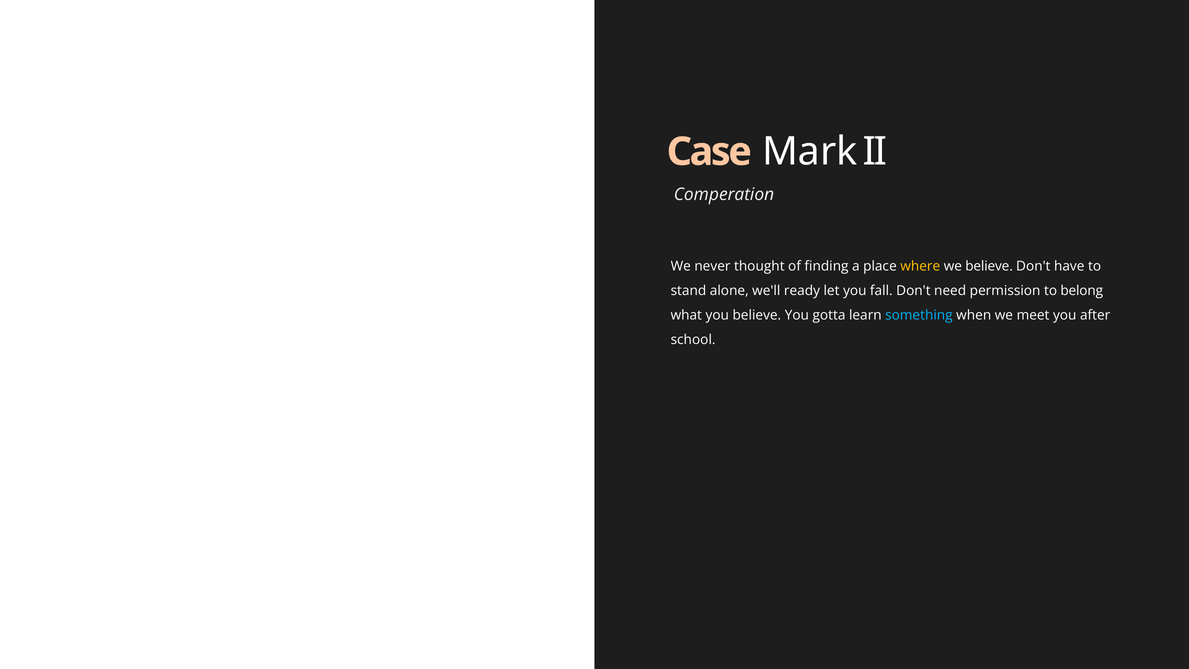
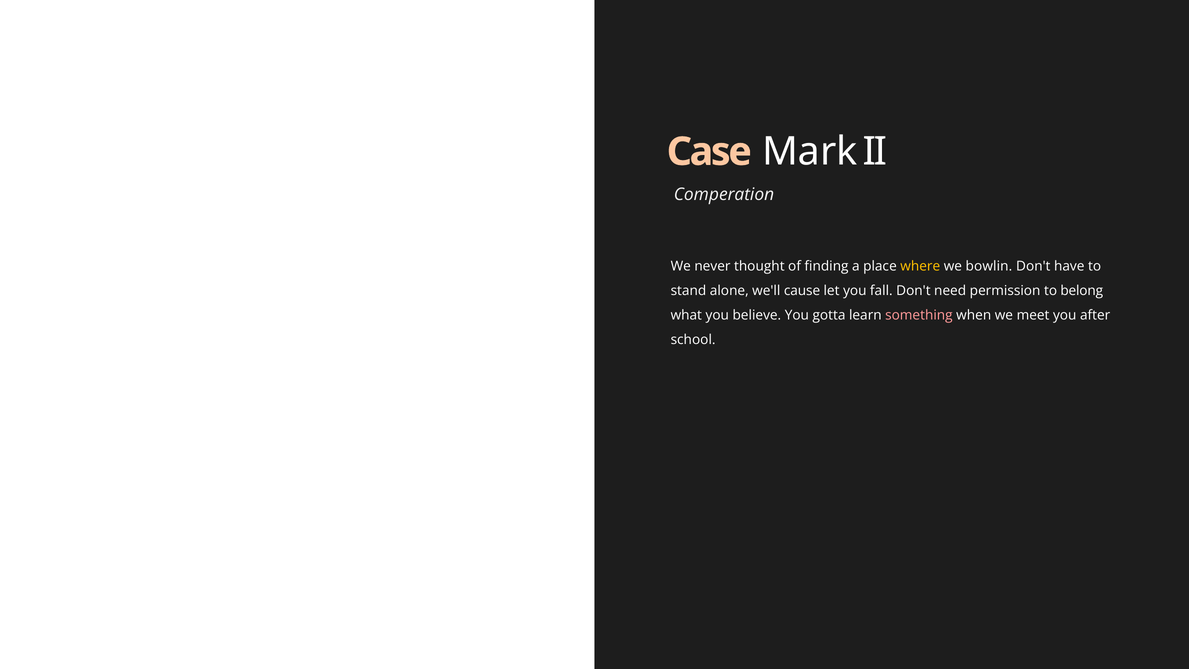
we believe: believe -> bowlin
ready: ready -> cause
something colour: light blue -> pink
